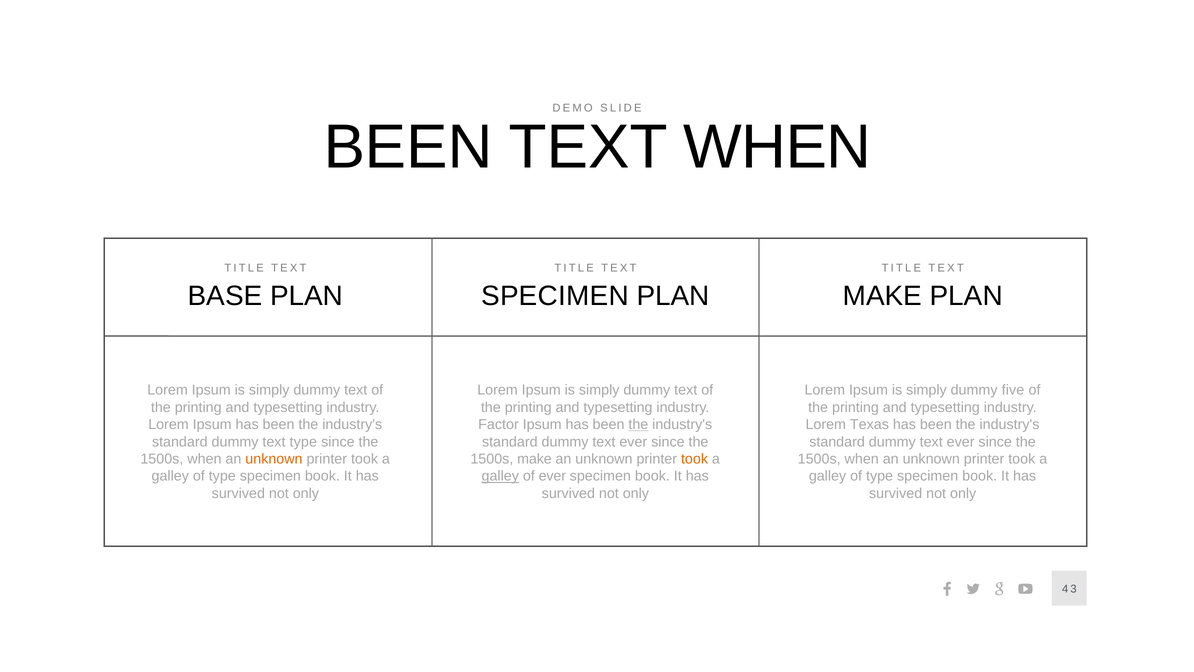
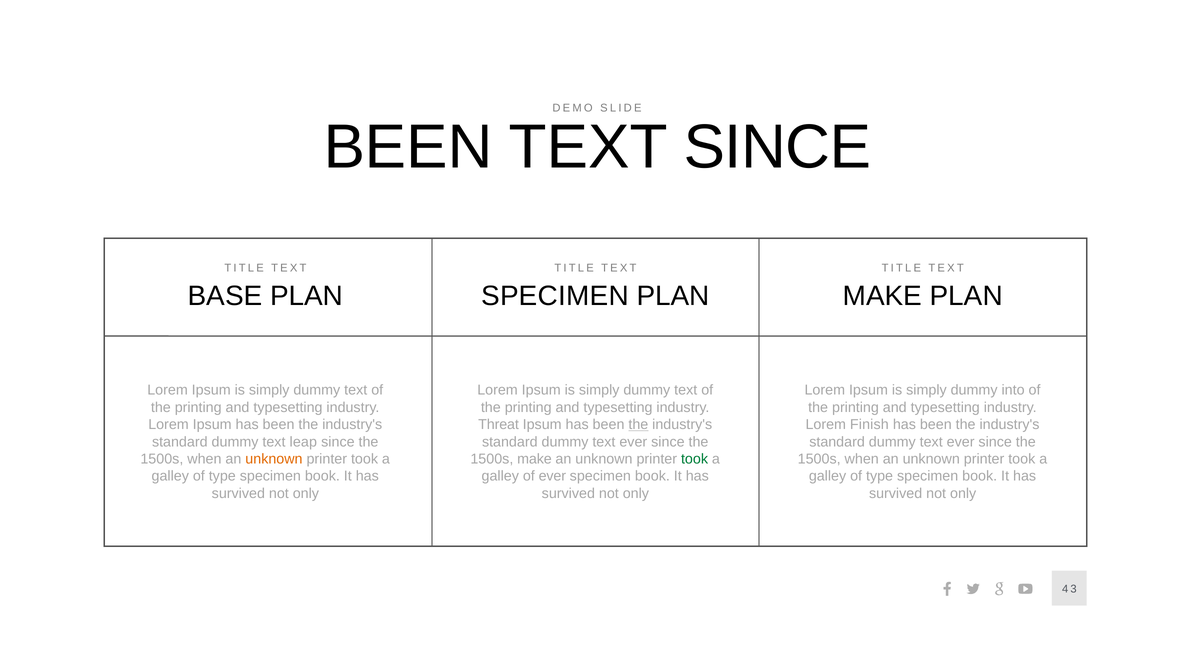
TEXT WHEN: WHEN -> SINCE
five: five -> into
Factor: Factor -> Threat
Texas: Texas -> Finish
text type: type -> leap
took at (695, 459) colour: orange -> green
galley at (500, 476) underline: present -> none
